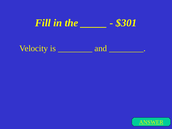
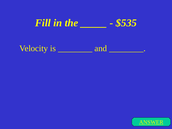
$301: $301 -> $535
